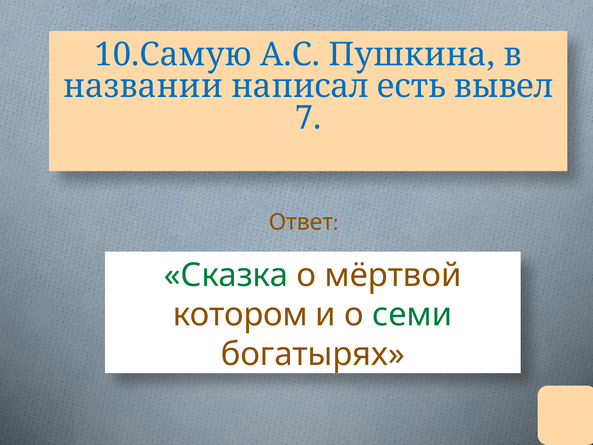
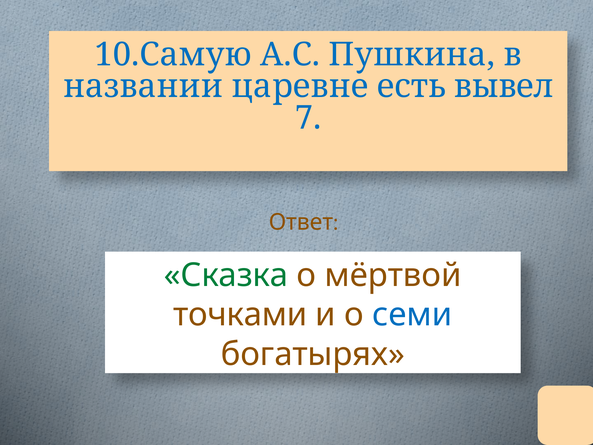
написал: написал -> царевне
котором: котором -> точками
семи colour: green -> blue
